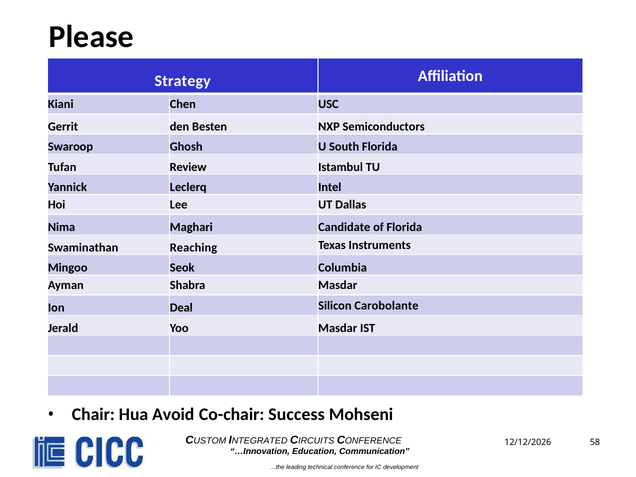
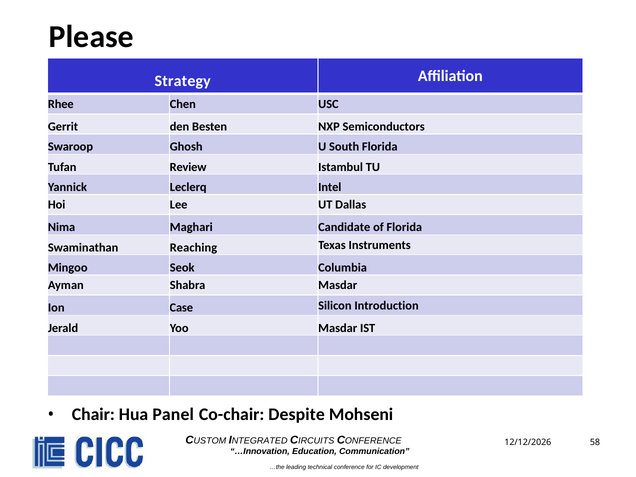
Kiani: Kiani -> Rhee
Deal: Deal -> Case
Carobolante: Carobolante -> Introduction
Avoid: Avoid -> Panel
Success: Success -> Despite
